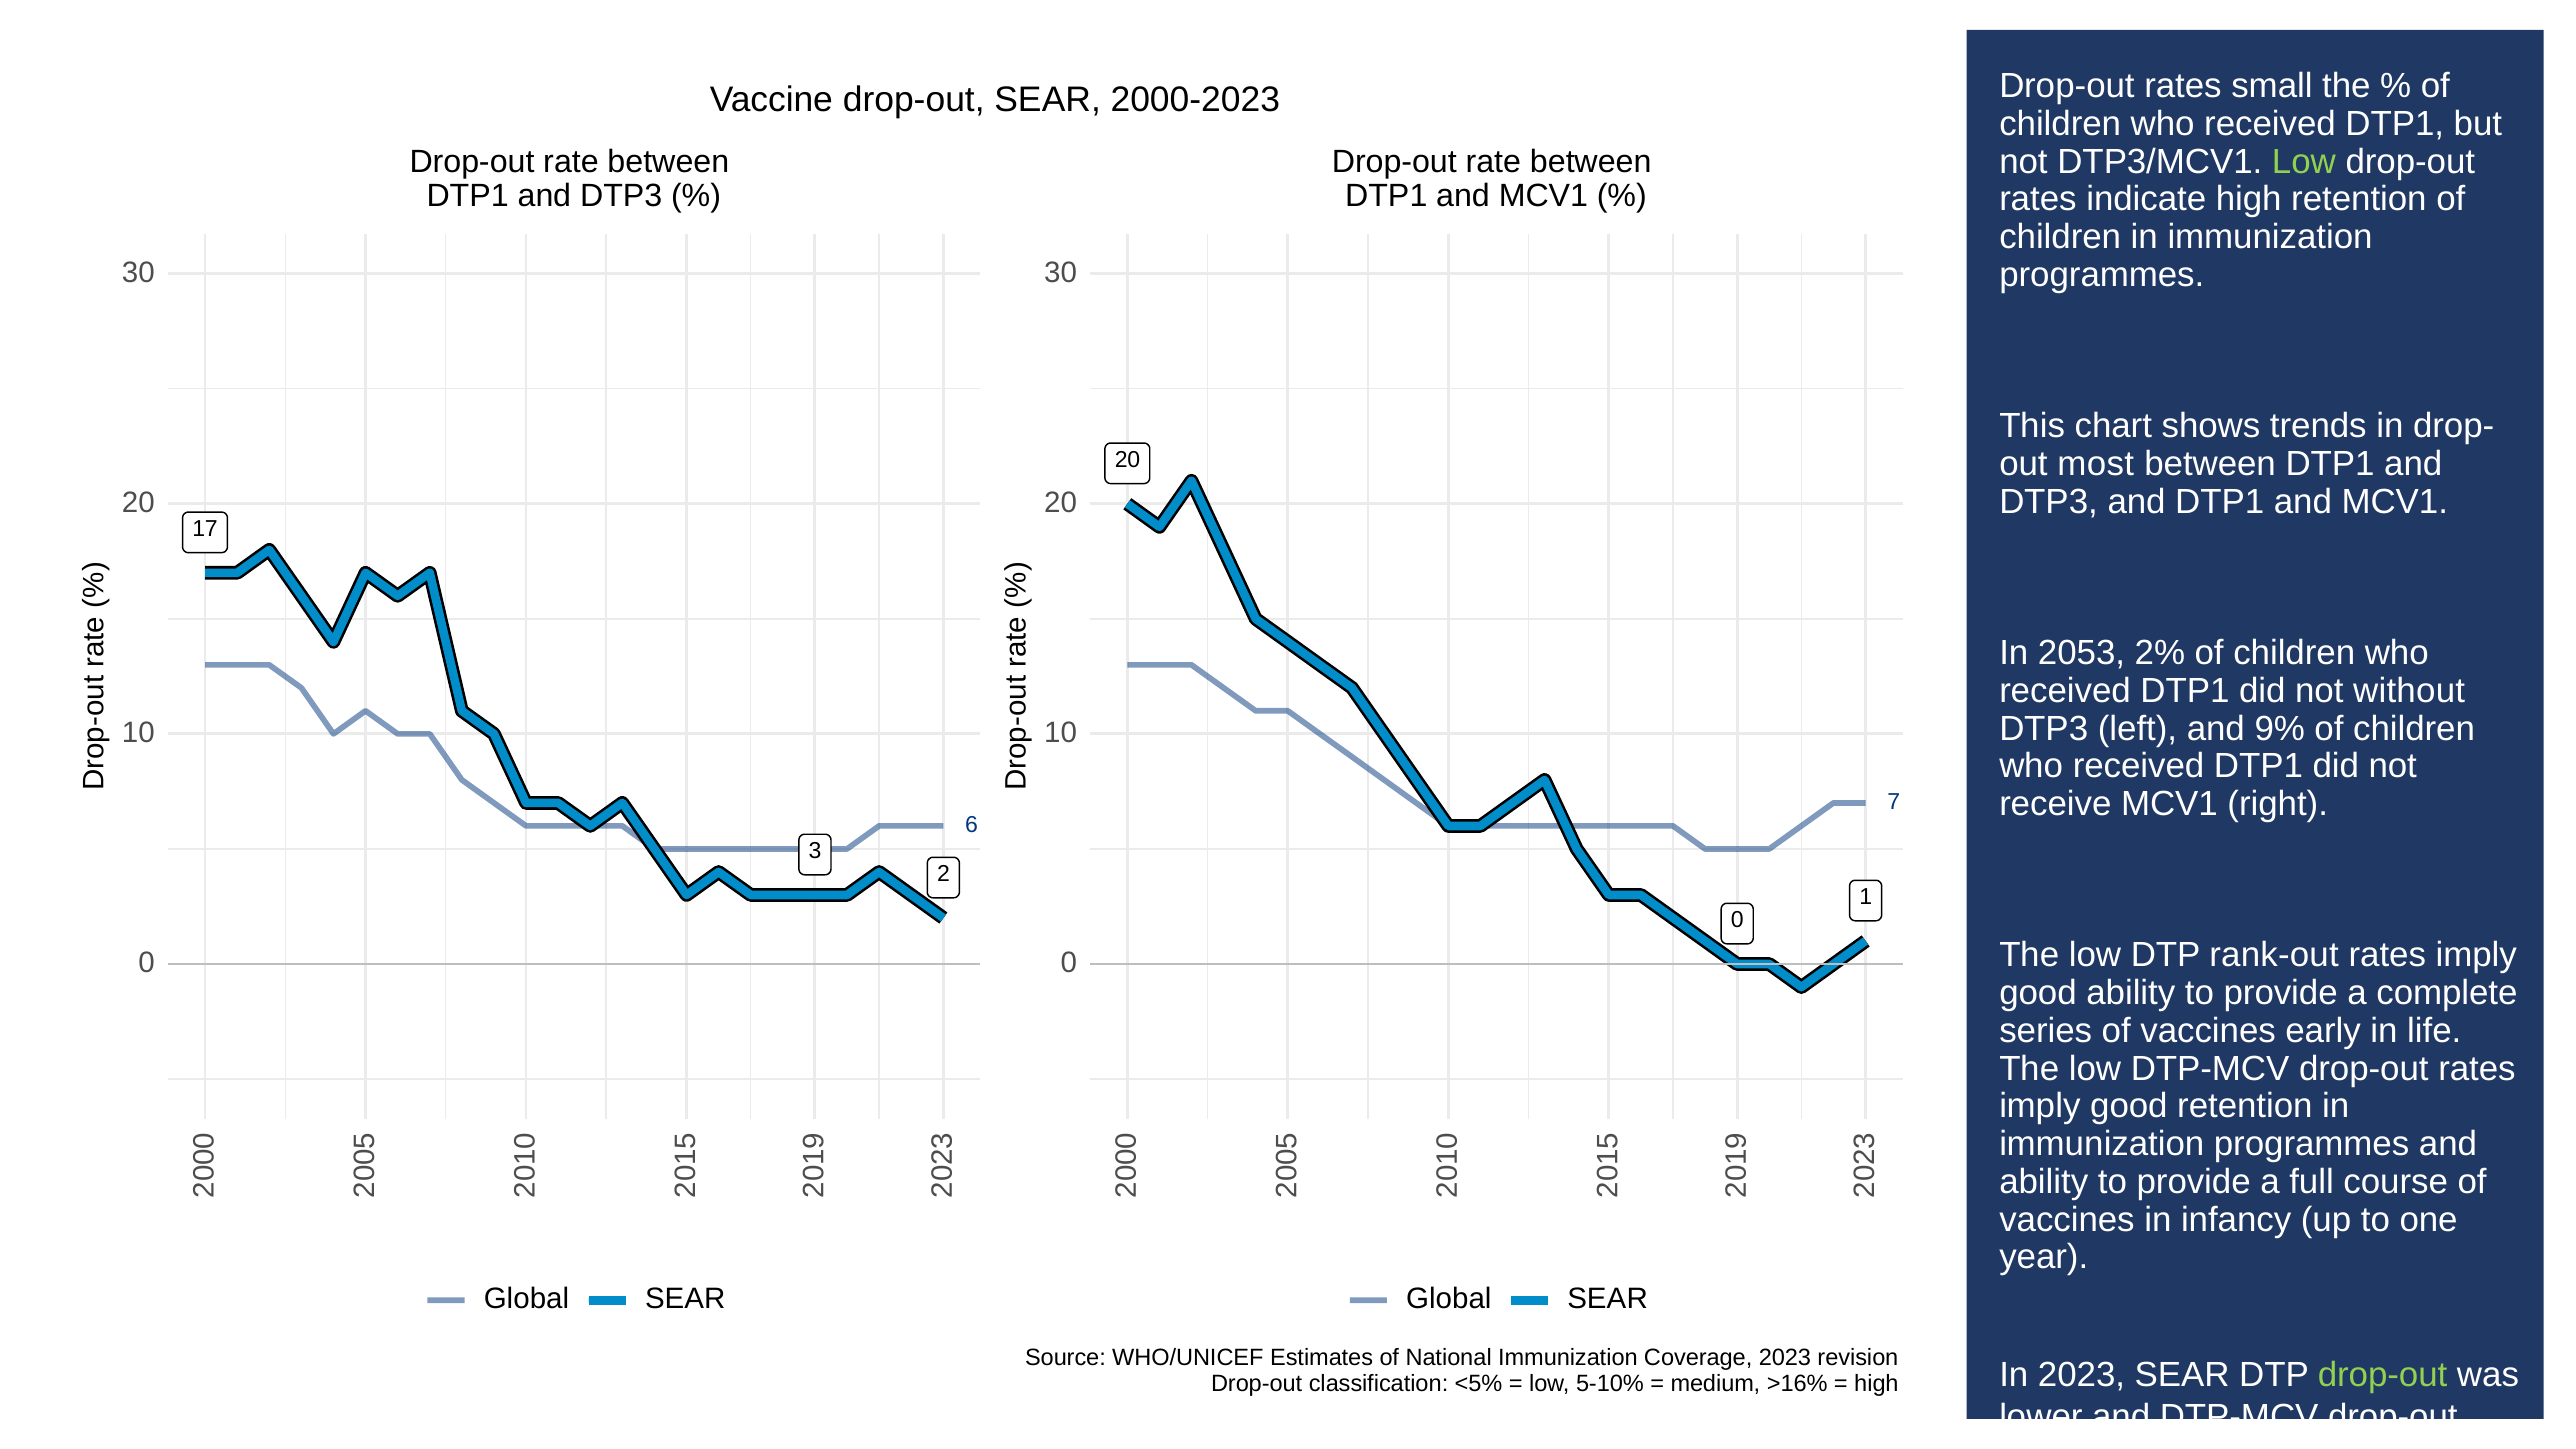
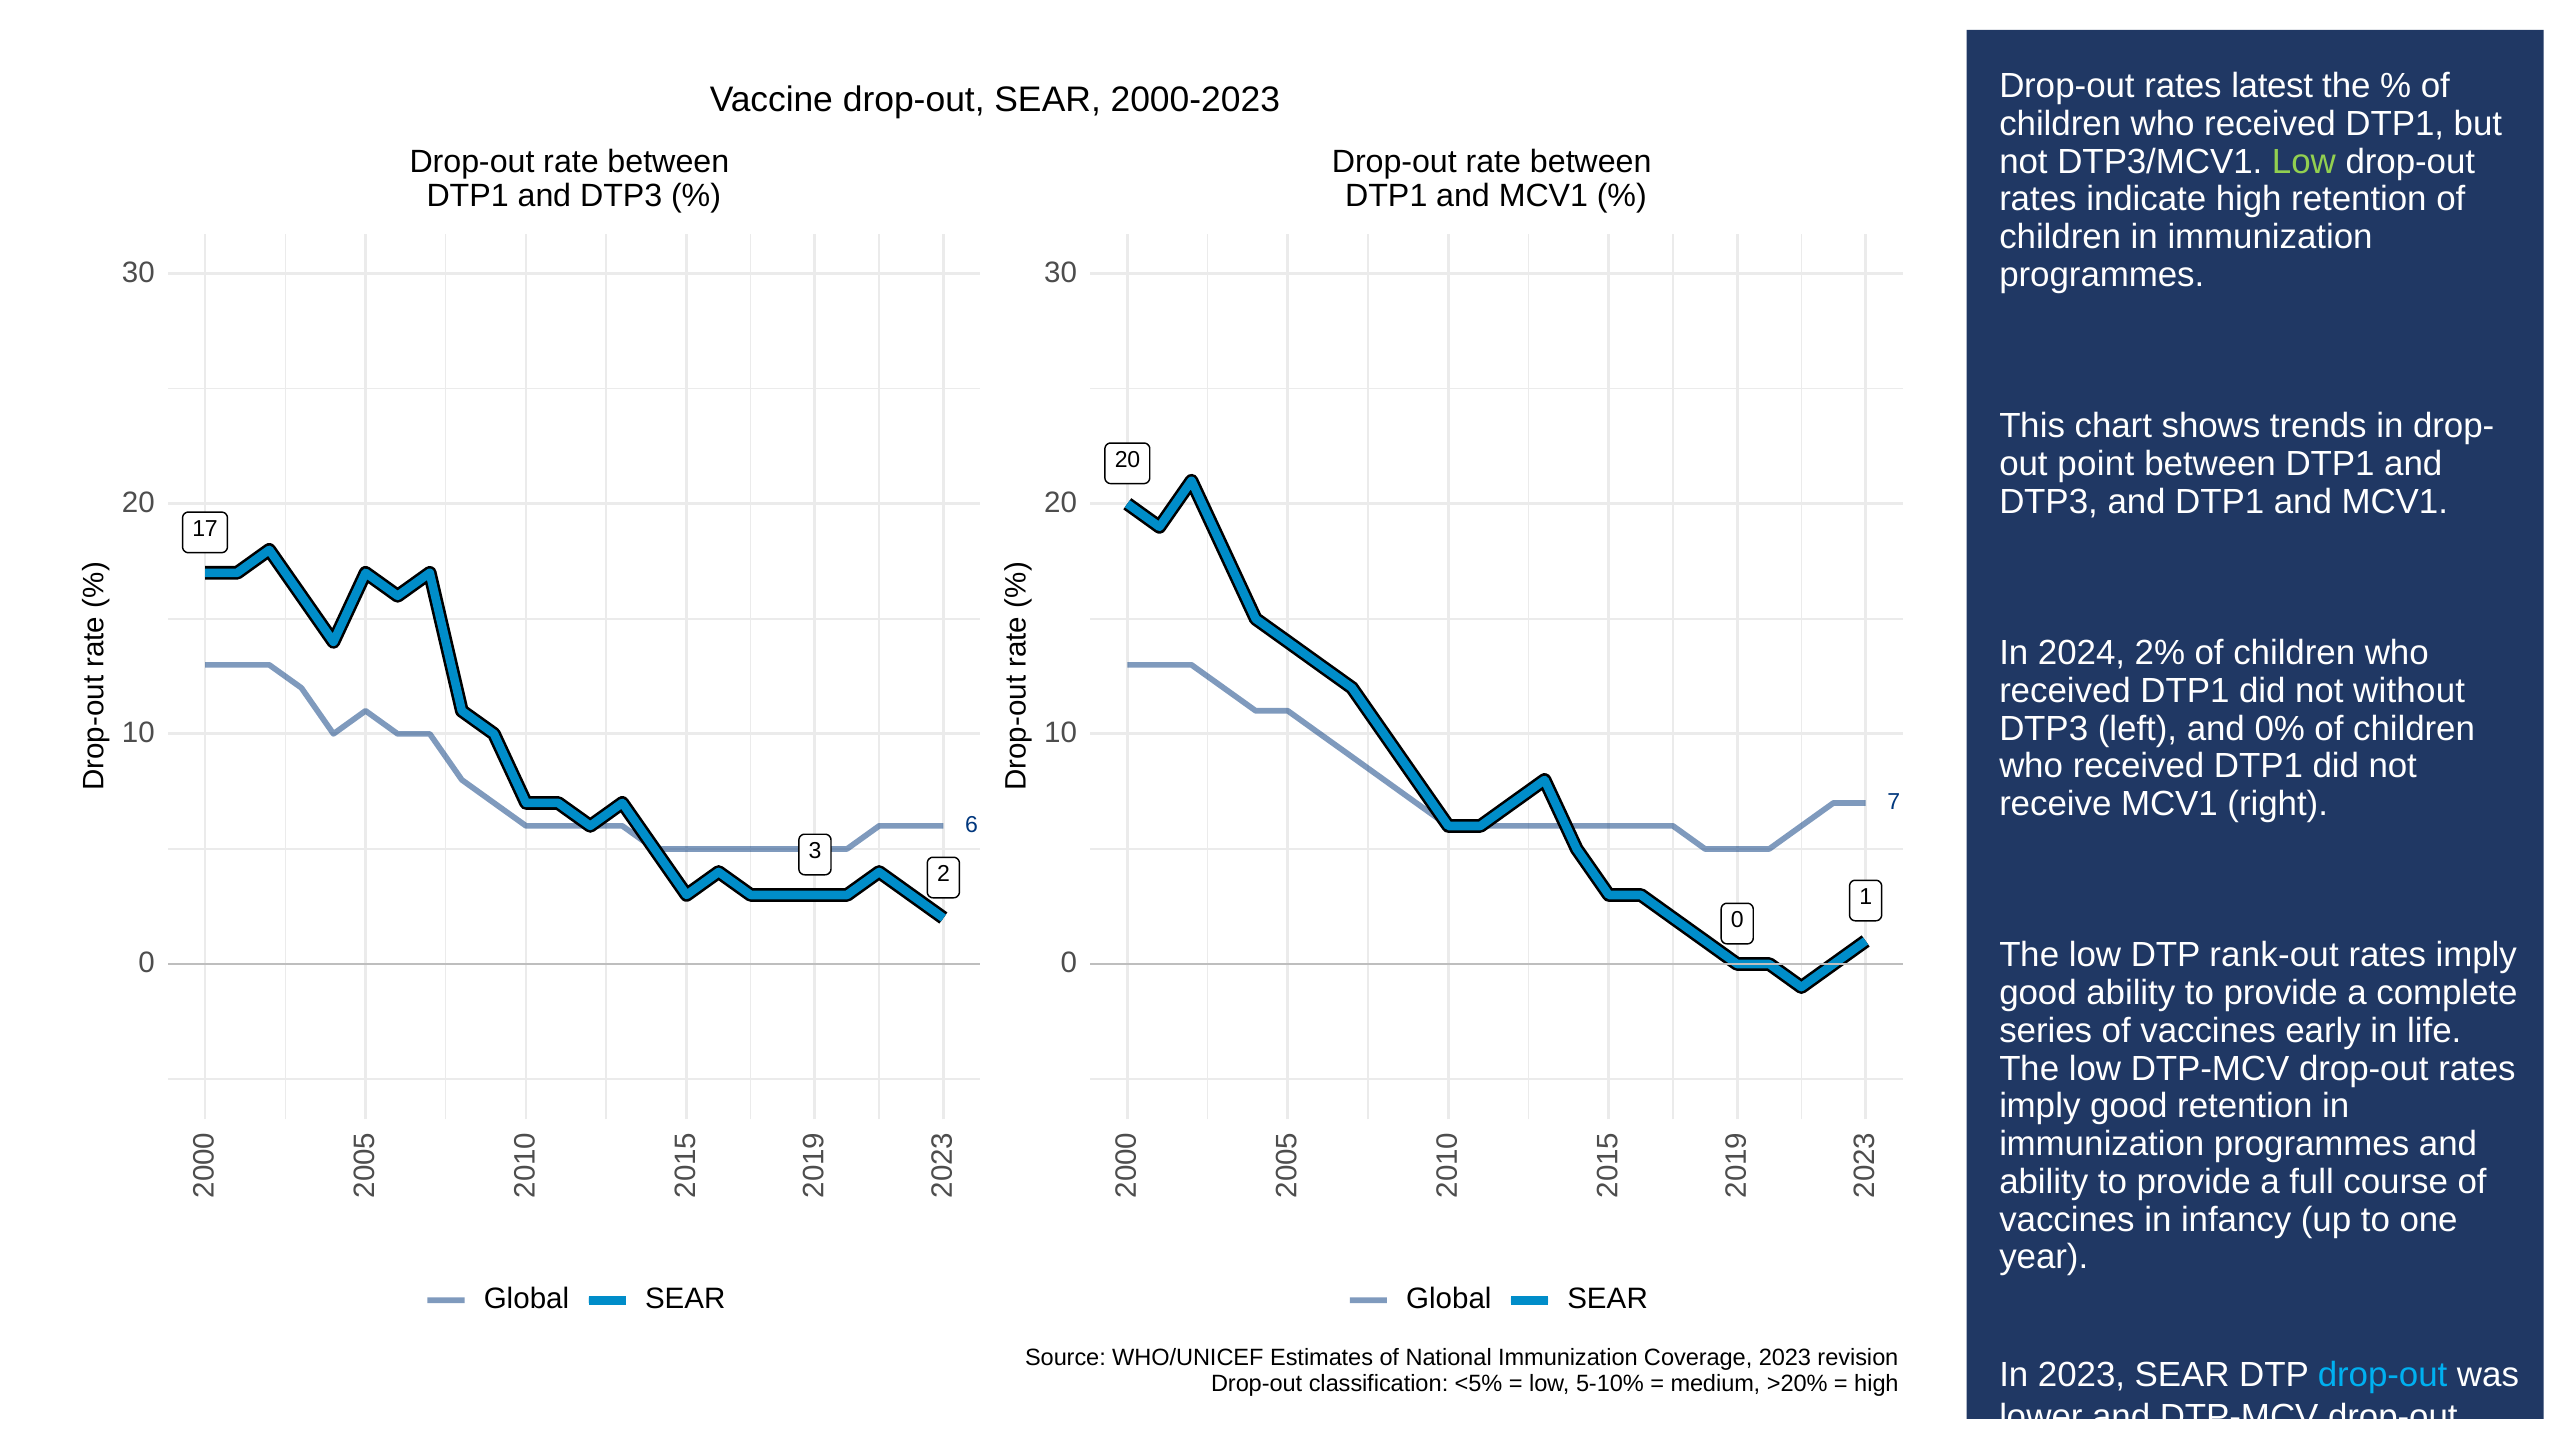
small: small -> latest
most: most -> point
2053: 2053 -> 2024
9%: 9% -> 0%
drop-out at (2383, 1375) colour: light green -> light blue
>16%: >16% -> >20%
